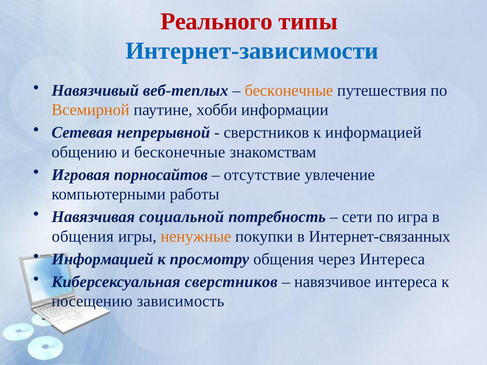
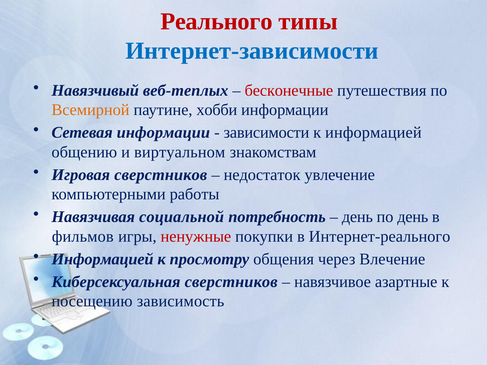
бесконечные at (289, 90) colour: orange -> red
Сетевая непрерывной: непрерывной -> информации
сверстников at (266, 133): сверстников -> зависимости
и бесконечные: бесконечные -> виртуальном
Игровая порносайтов: порносайтов -> сверстников
отсутствие: отсутствие -> недостаток
сети at (357, 217): сети -> день
по игра: игра -> день
общения at (83, 237): общения -> фильмов
ненужные colour: orange -> red
Интернет-связанных: Интернет-связанных -> Интернет-реального
через Интереса: Интереса -> Влечение
навязчивое интереса: интереса -> азартные
